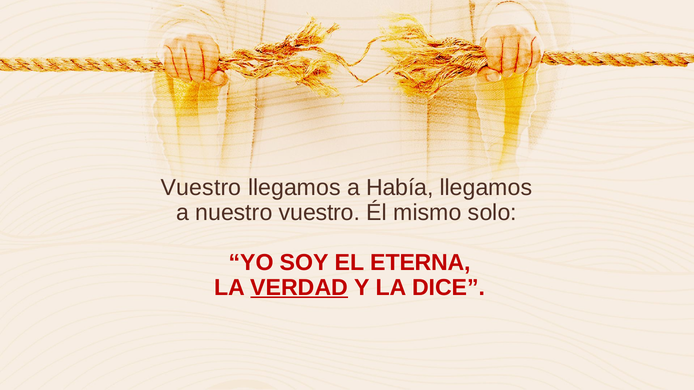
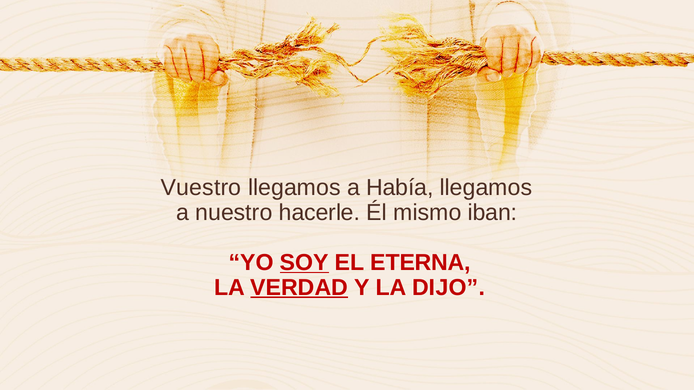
nuestro vuestro: vuestro -> hacerle
solo: solo -> iban
SOY underline: none -> present
DICE: DICE -> DIJO
